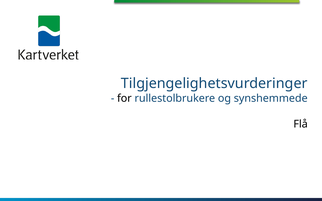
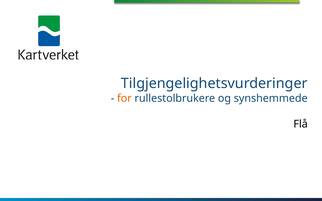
for colour: black -> orange
